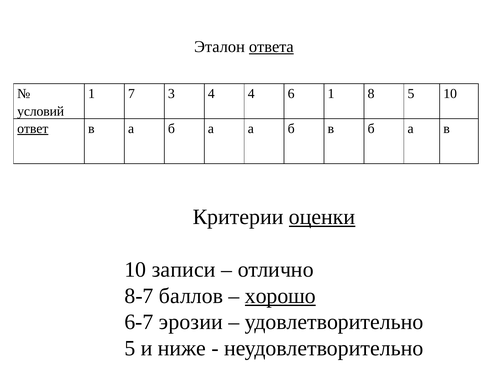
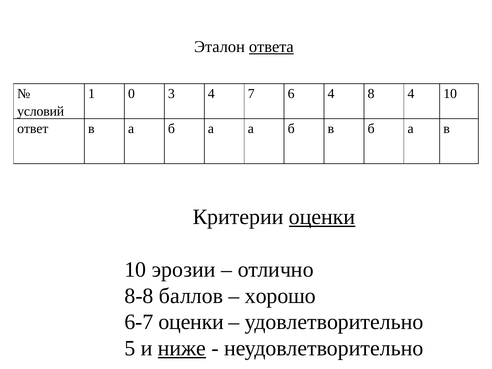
7: 7 -> 0
4 4: 4 -> 7
6 1: 1 -> 4
8 5: 5 -> 4
ответ underline: present -> none
записи: записи -> эрозии
8-7: 8-7 -> 8-8
хорошо underline: present -> none
6-7 эрозии: эрозии -> оценки
ниже underline: none -> present
